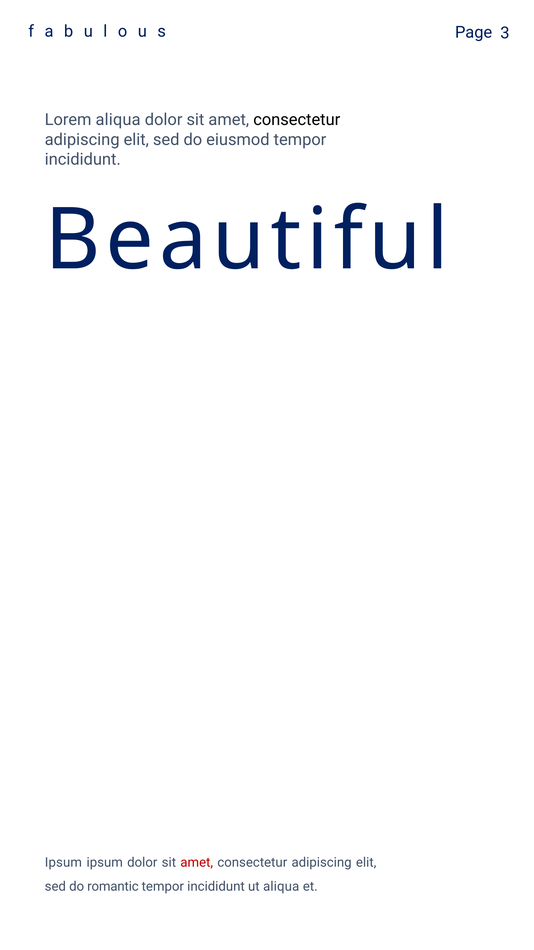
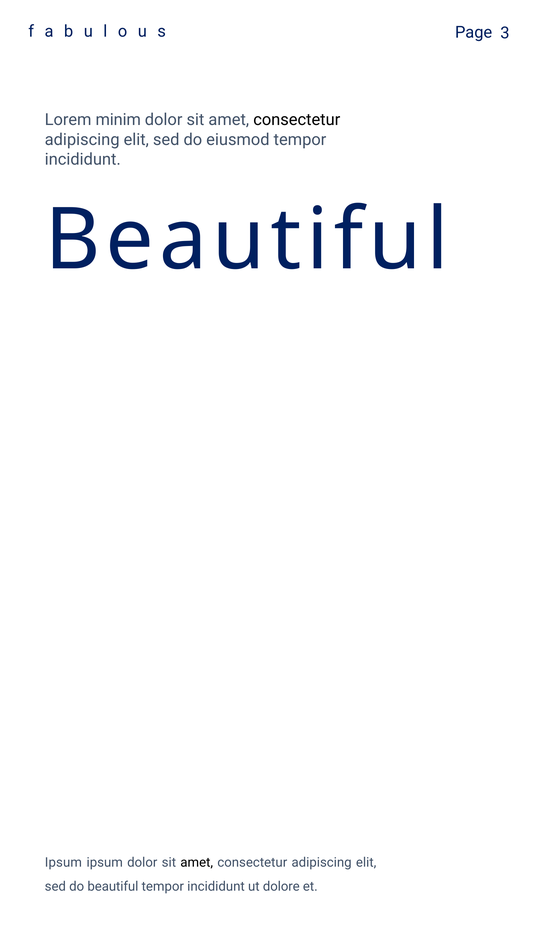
Lorem aliqua: aliqua -> minim
amet at (197, 862) colour: red -> black
do romantic: romantic -> beautiful
ut aliqua: aliqua -> dolore
